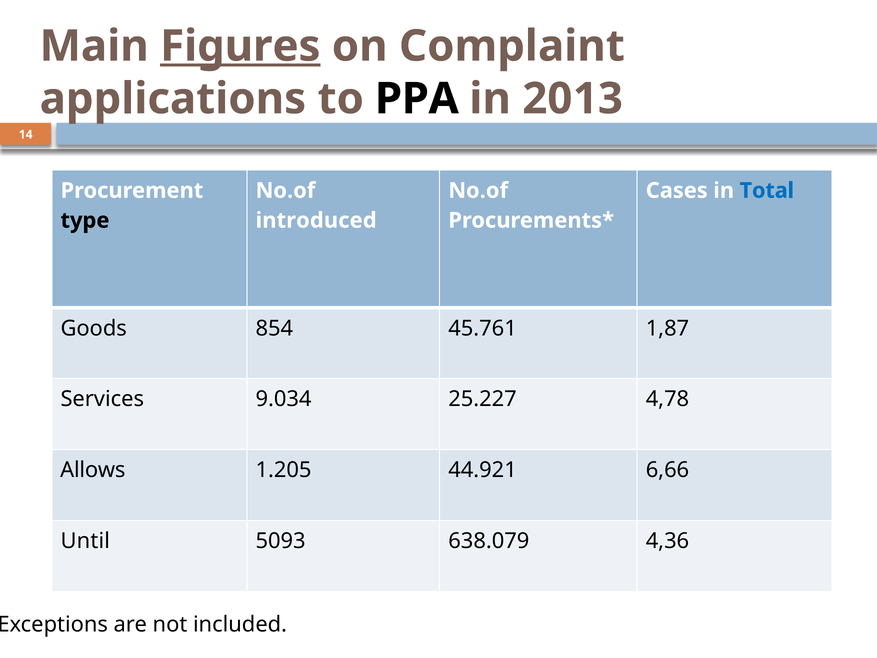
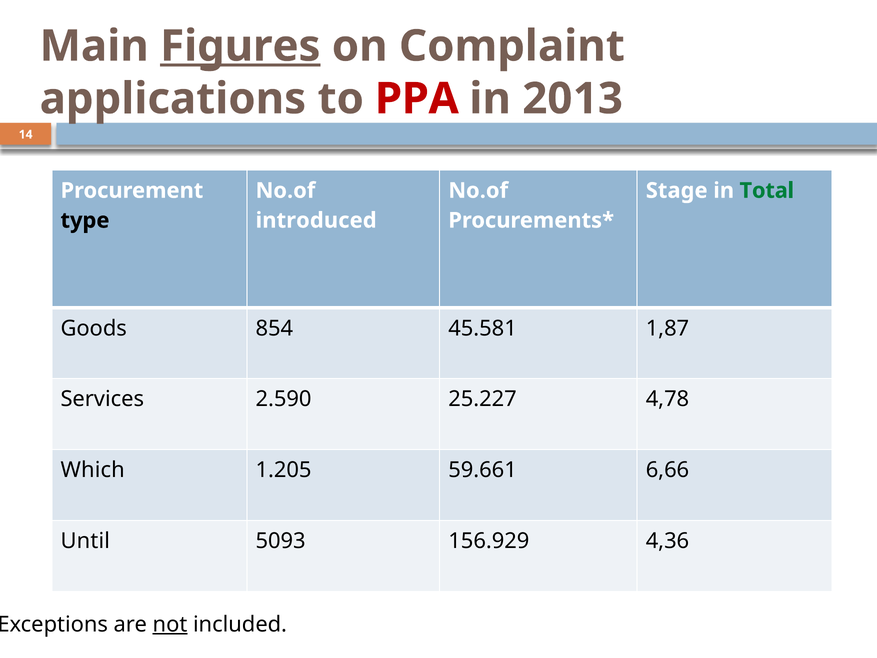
PPA colour: black -> red
Cases: Cases -> Stage
Total colour: blue -> green
45.761: 45.761 -> 45.581
9.034: 9.034 -> 2.590
Allows: Allows -> Which
44.921: 44.921 -> 59.661
638.079: 638.079 -> 156.929
not underline: none -> present
